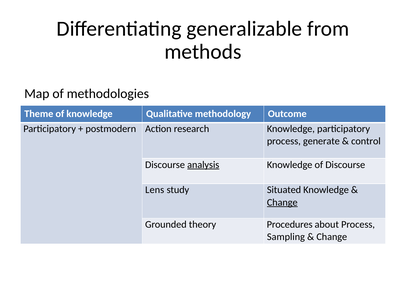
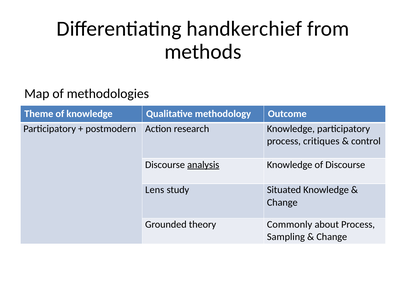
generalizable: generalizable -> handkerchief
generate: generate -> critiques
Change at (282, 203) underline: present -> none
Procedures: Procedures -> Commonly
